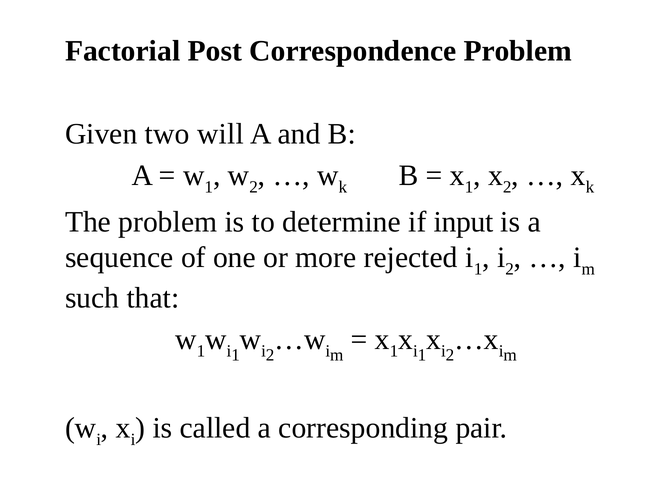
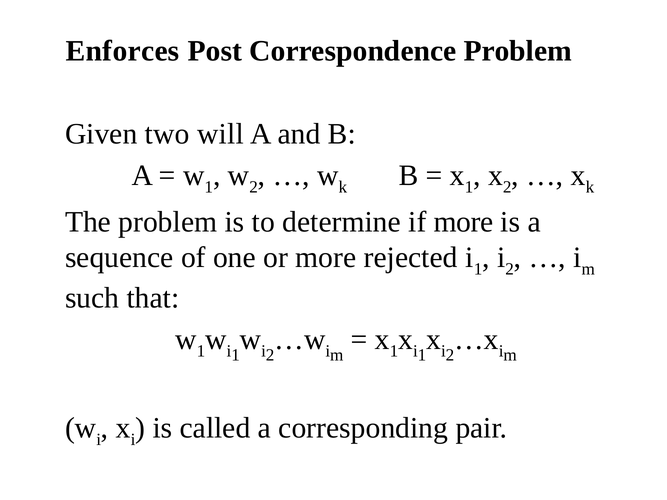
Factorial: Factorial -> Enforces
if input: input -> more
